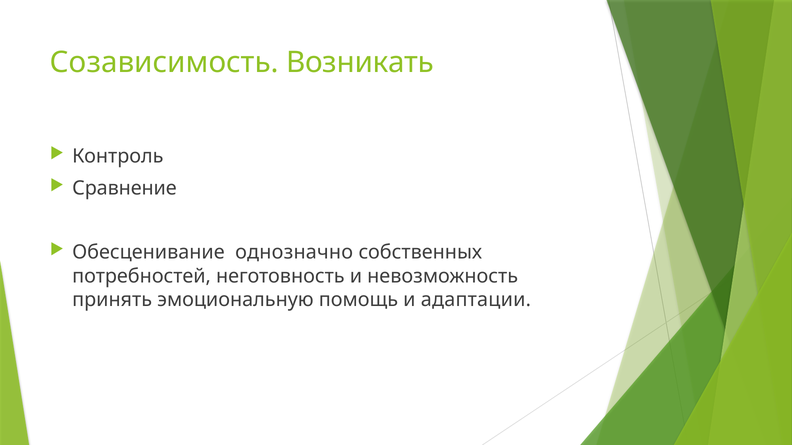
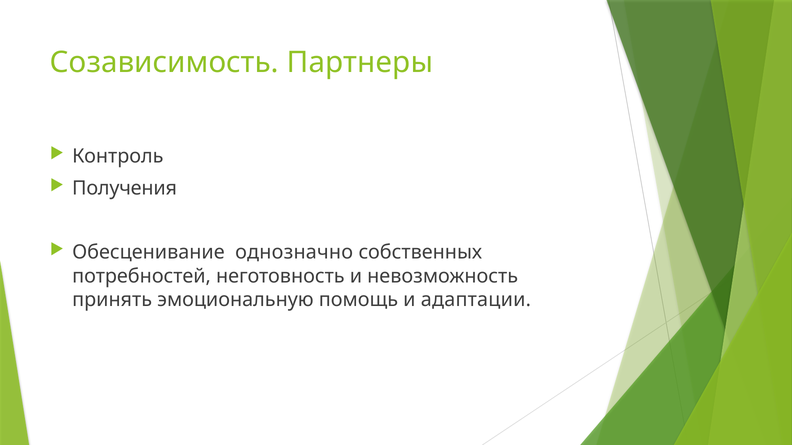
Возникать: Возникать -> Партнеры
Сравнение: Сравнение -> Получения
